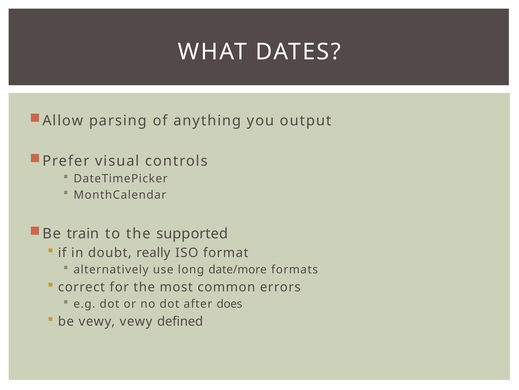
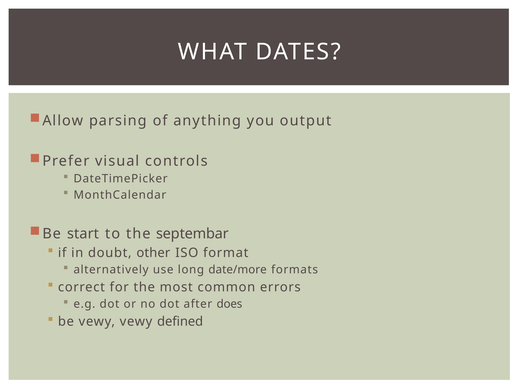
train: train -> start
supported: supported -> septembar
really: really -> other
